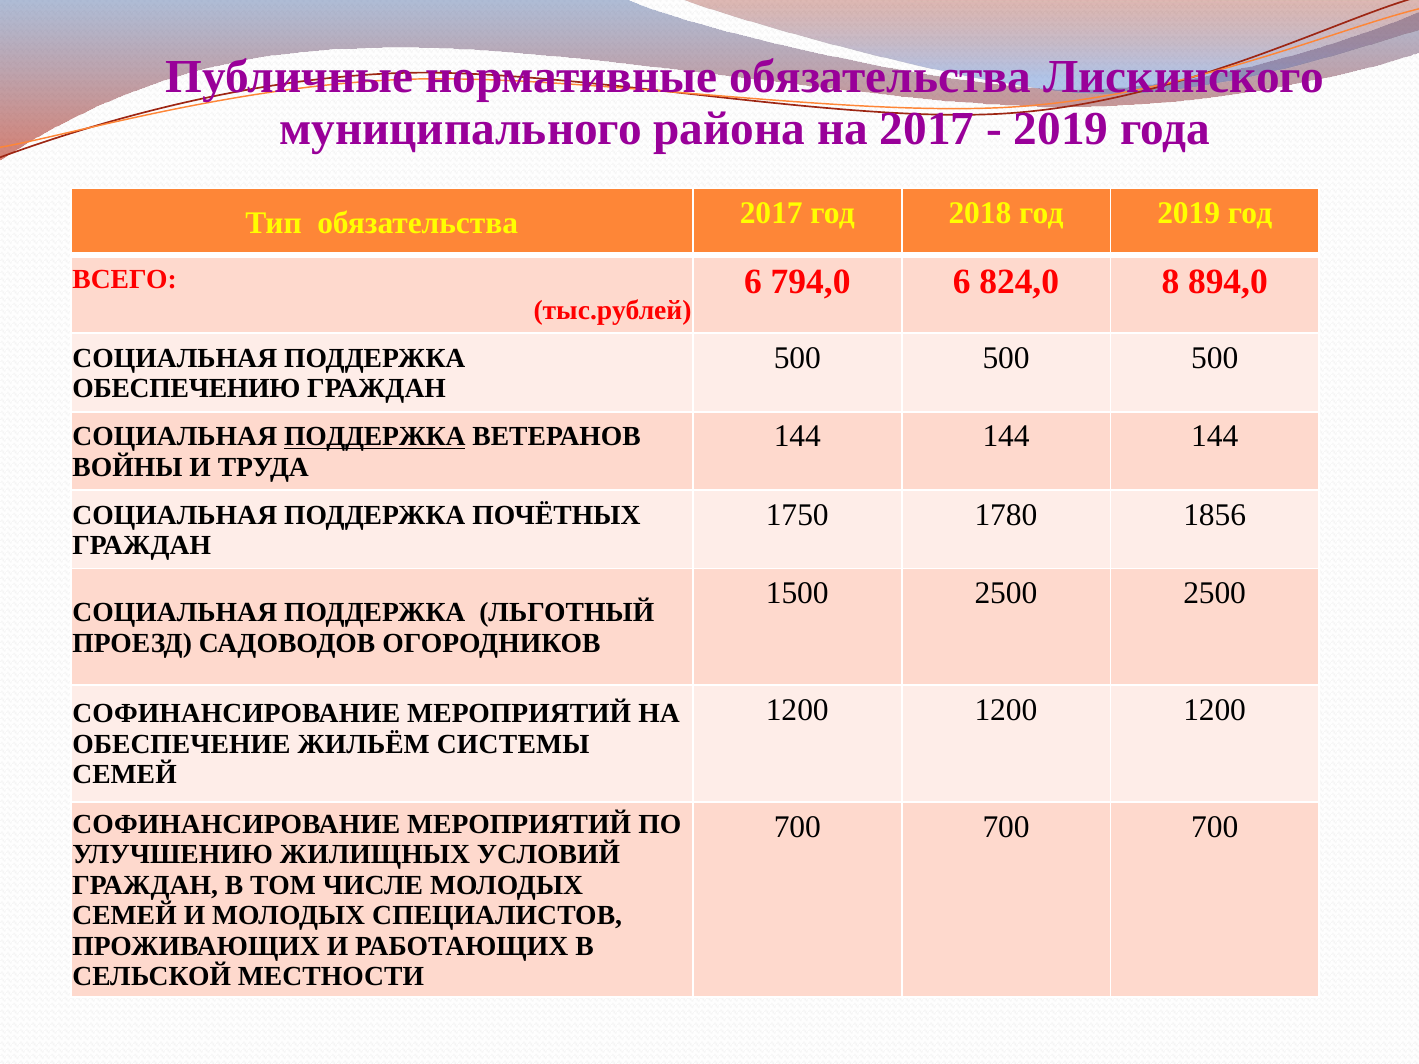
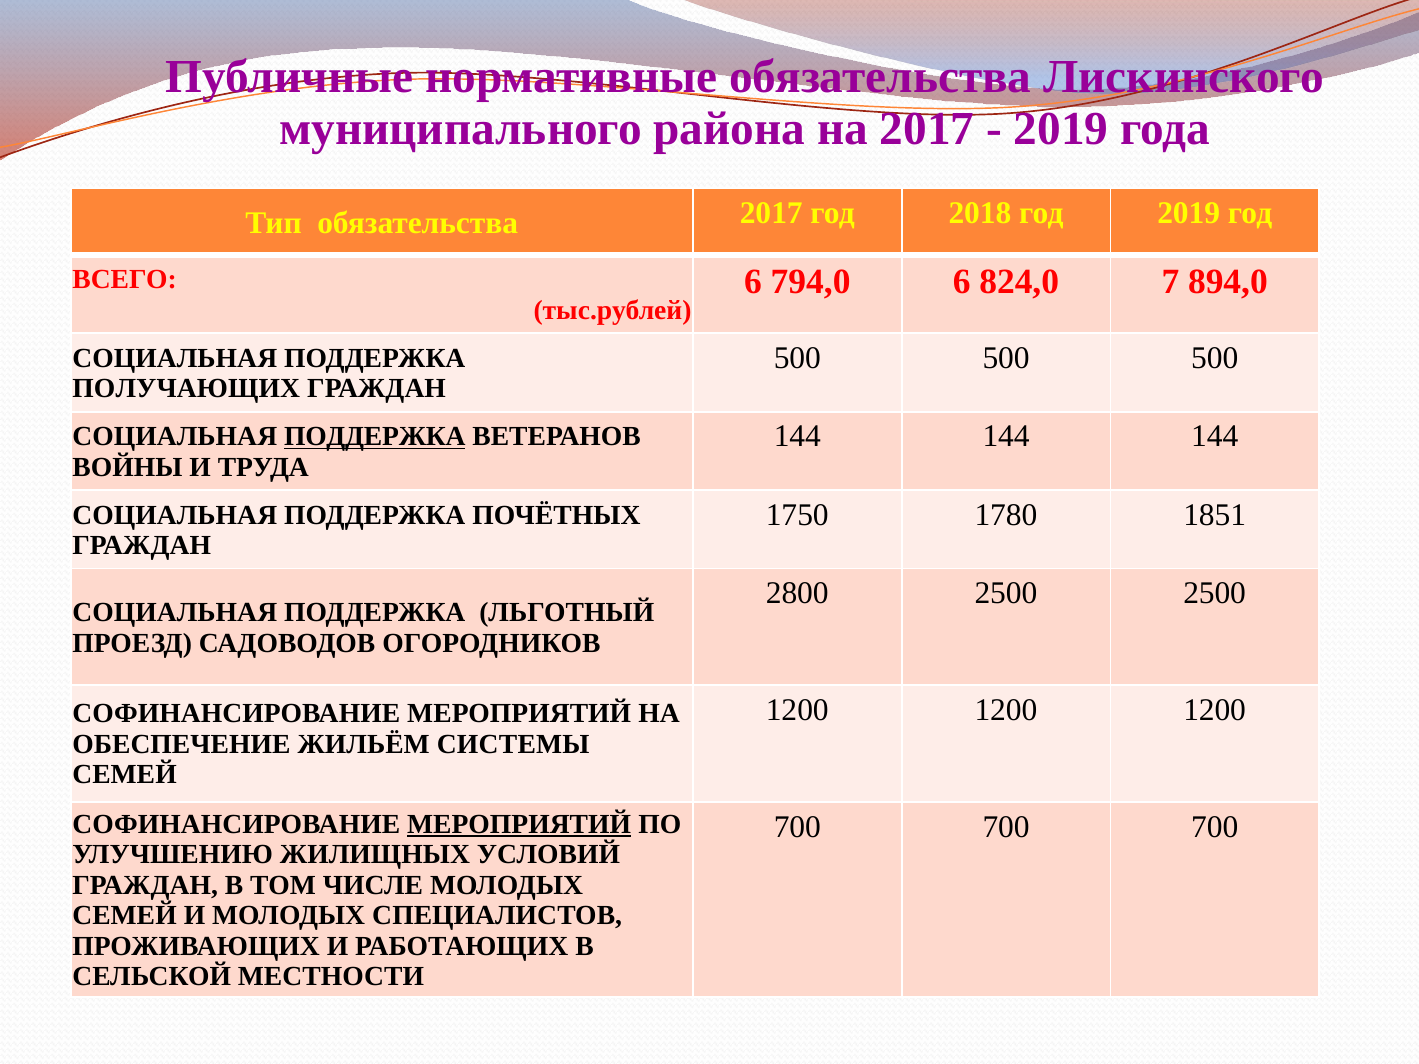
8: 8 -> 7
ОБЕСПЕЧЕНИЮ: ОБЕСПЕЧЕНИЮ -> ПОЛУЧАЮЩИХ
1856: 1856 -> 1851
1500: 1500 -> 2800
МЕРОПРИЯТИЙ at (519, 824) underline: none -> present
